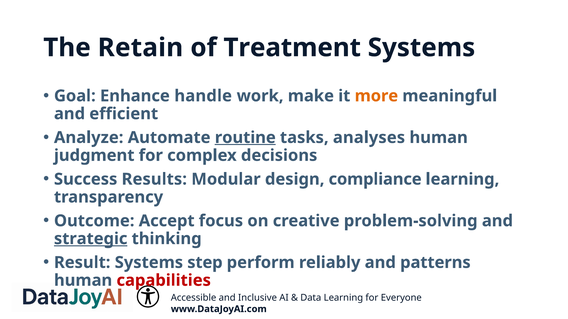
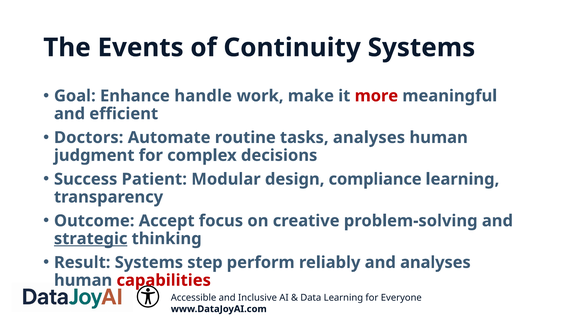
Retain: Retain -> Events
Treatment: Treatment -> Continuity
more colour: orange -> red
Analyze: Analyze -> Doctors
routine underline: present -> none
Results: Results -> Patient
and patterns: patterns -> analyses
